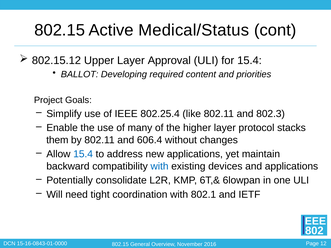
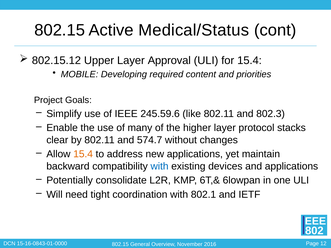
BALLOT: BALLOT -> MOBILE
802.25.4: 802.25.4 -> 245.59.6
them: them -> clear
606.4: 606.4 -> 574.7
15.4 at (83, 154) colour: blue -> orange
